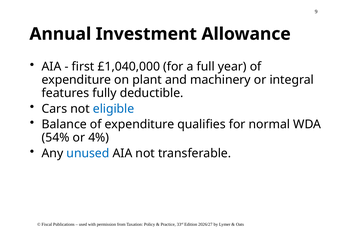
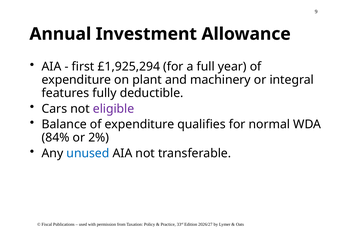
£1,040,000: £1,040,000 -> £1,925,294
eligible colour: blue -> purple
54%: 54% -> 84%
4%: 4% -> 2%
